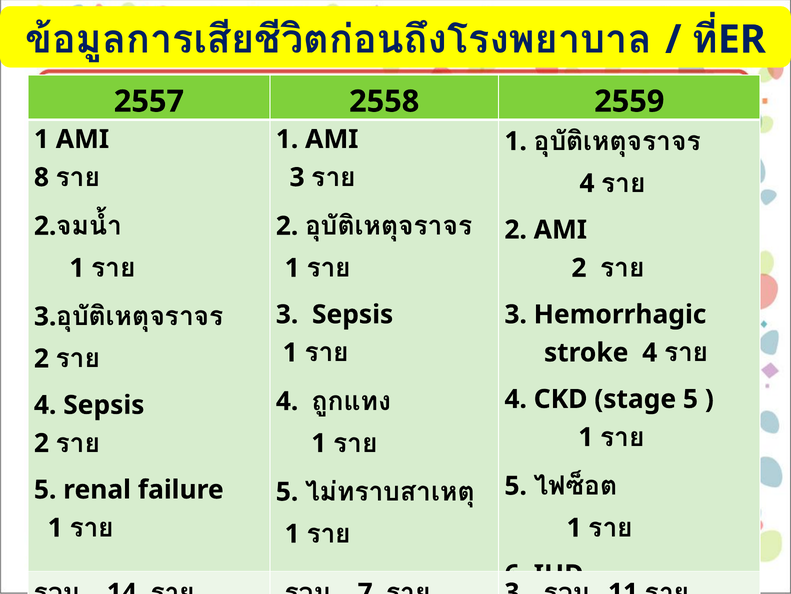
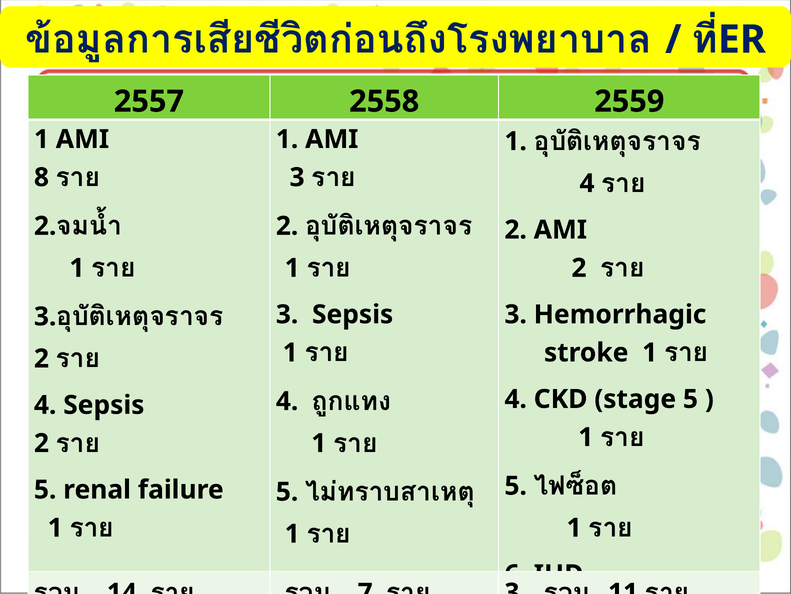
stroke 4: 4 -> 1
